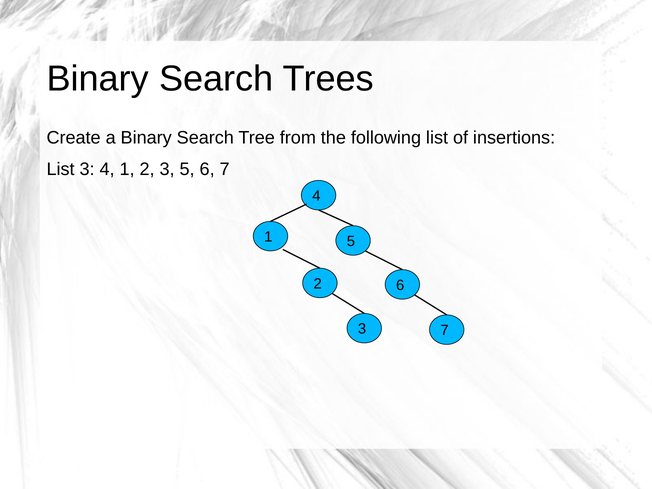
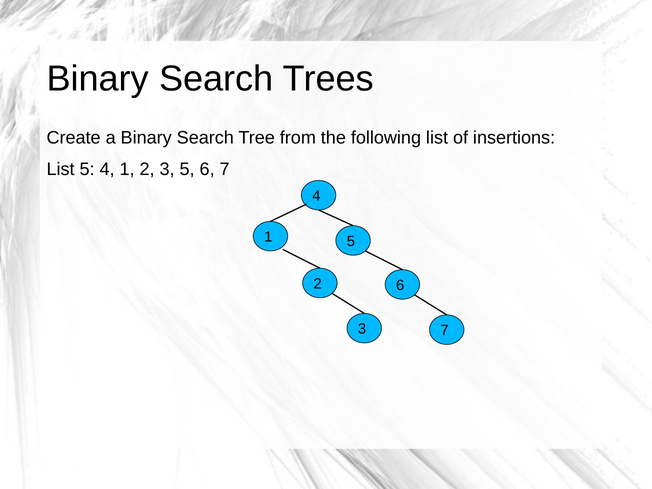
List 3: 3 -> 5
